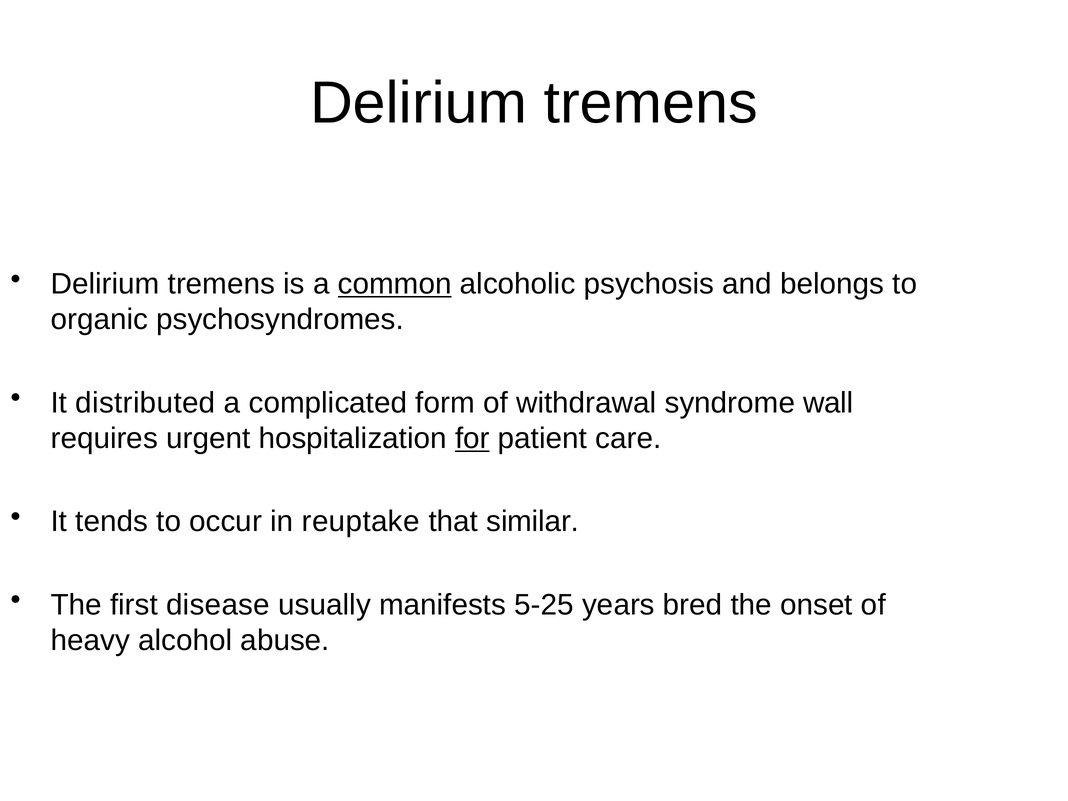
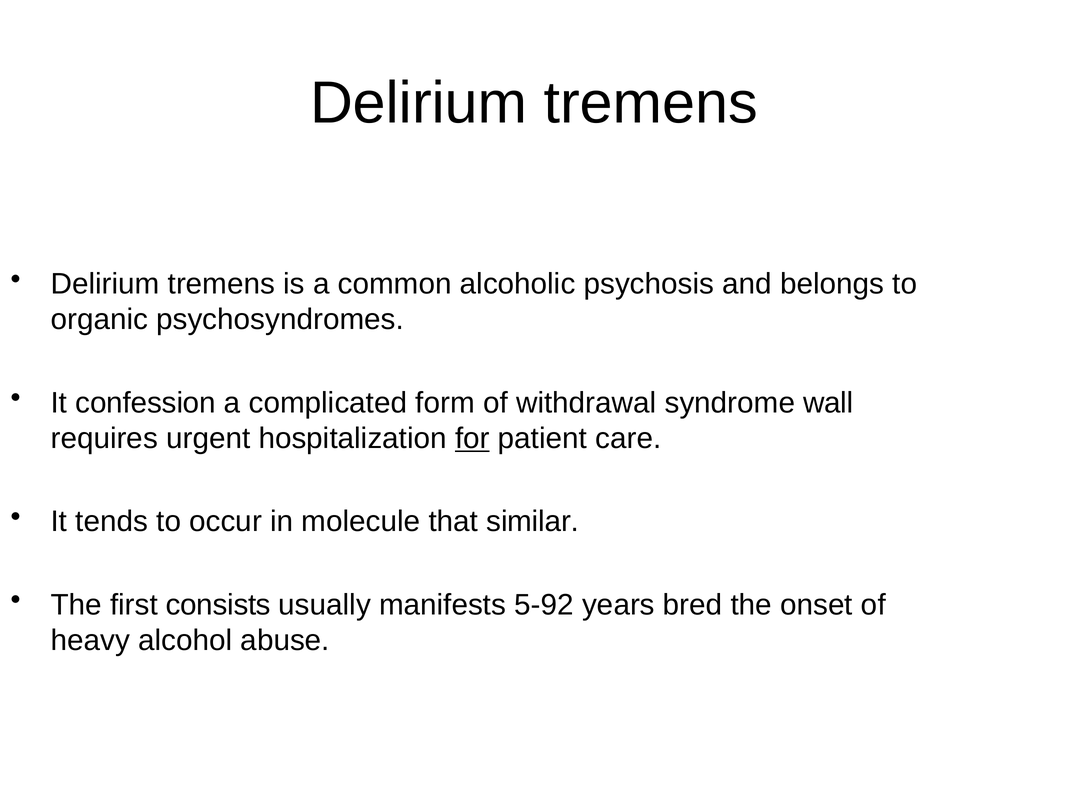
common underline: present -> none
distributed: distributed -> confession
reuptake: reuptake -> molecule
disease: disease -> consists
5-25: 5-25 -> 5-92
